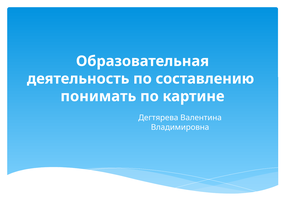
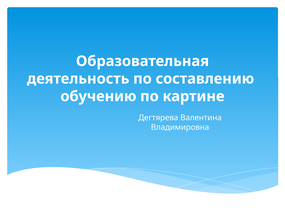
понимать: понимать -> обучению
